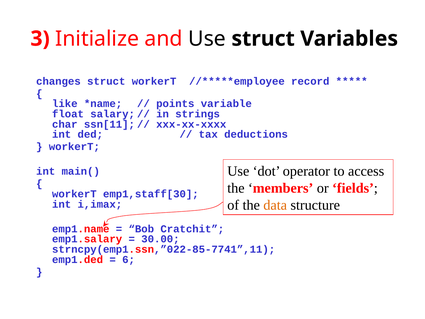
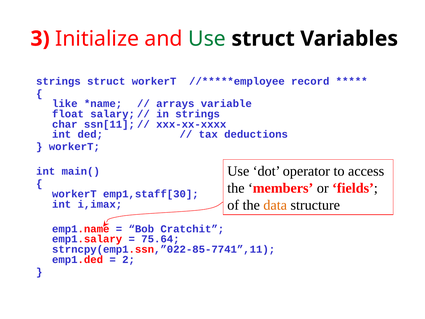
Use at (207, 39) colour: black -> green
changes at (58, 81): changes -> strings
points: points -> arrays
30.00: 30.00 -> 75.64
6: 6 -> 2
